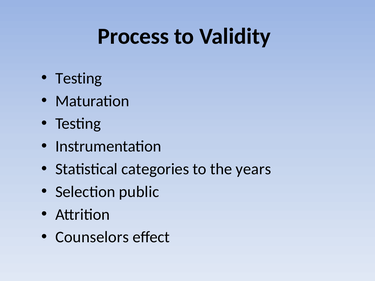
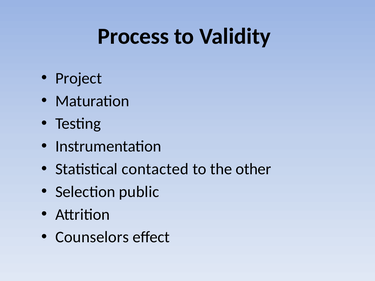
Testing at (79, 78): Testing -> Project
categories: categories -> contacted
years: years -> other
